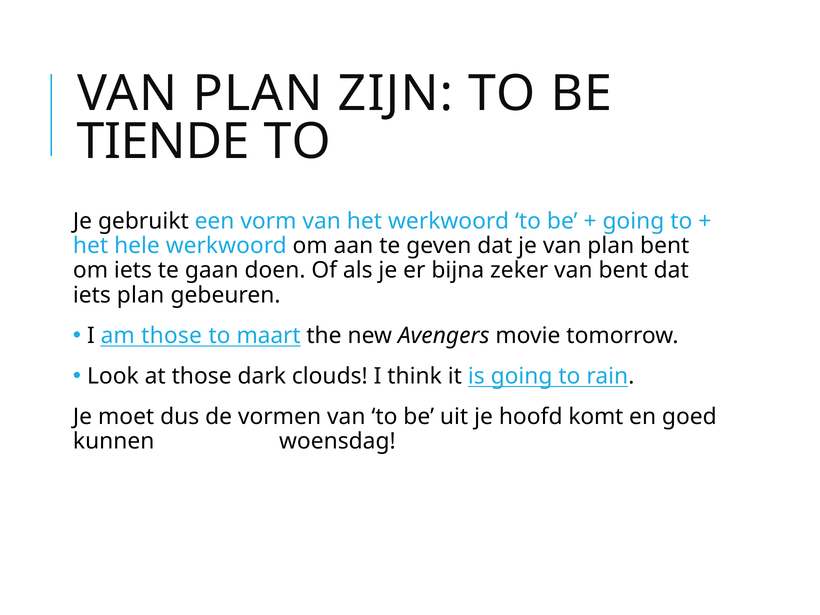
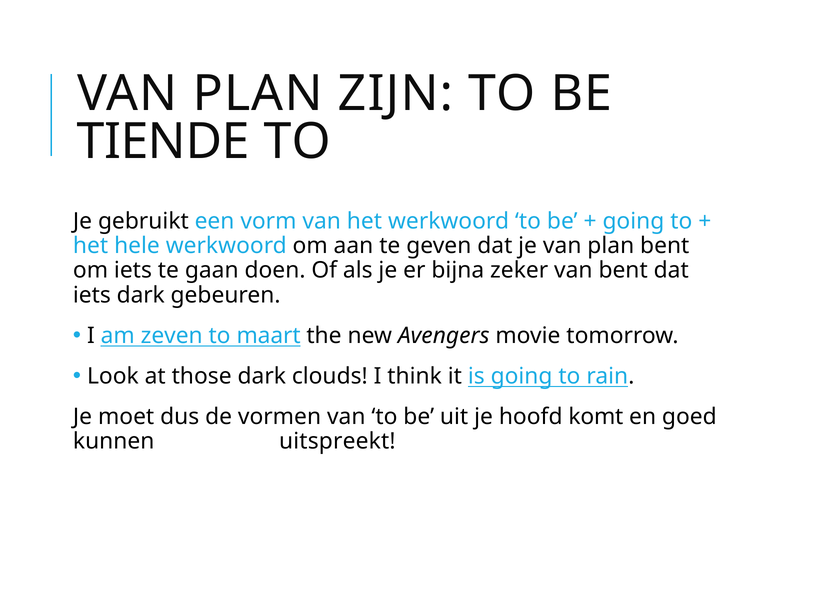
iets plan: plan -> dark
am those: those -> zeven
woensdag: woensdag -> uitspreekt
